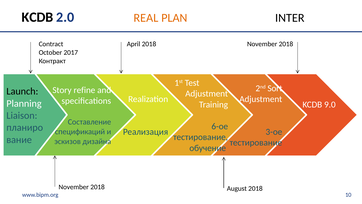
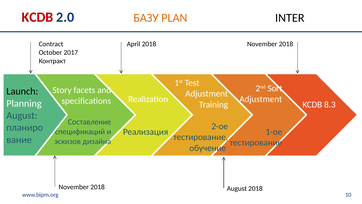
KCDB at (37, 17) colour: black -> red
REAL: REAL -> БАЗУ
refine: refine -> facets
9.0: 9.0 -> 8.3
Liaison at (22, 115): Liaison -> August
6-ое: 6-ое -> 2-ое
3-ое: 3-ое -> 1-ое
